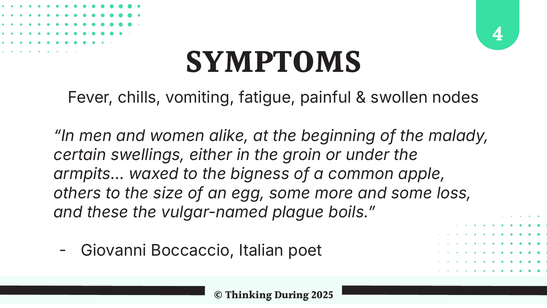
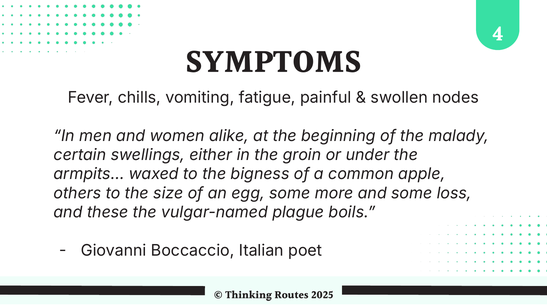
During: During -> Routes
